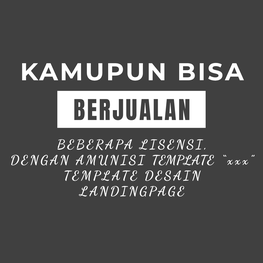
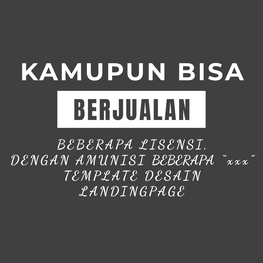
AMUNISI TEMPLATE: TEMPLATE -> BEBERAPA
